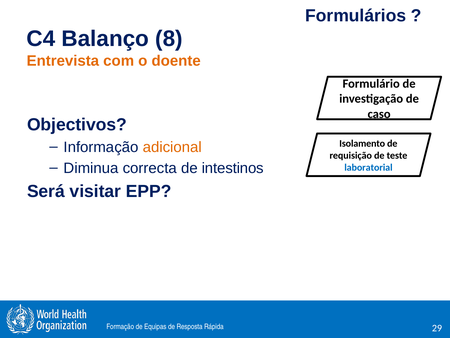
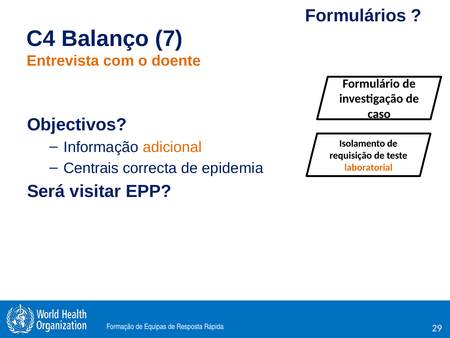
8: 8 -> 7
Diminua: Diminua -> Centrais
intestinos: intestinos -> epidemia
laboratorial colour: blue -> orange
